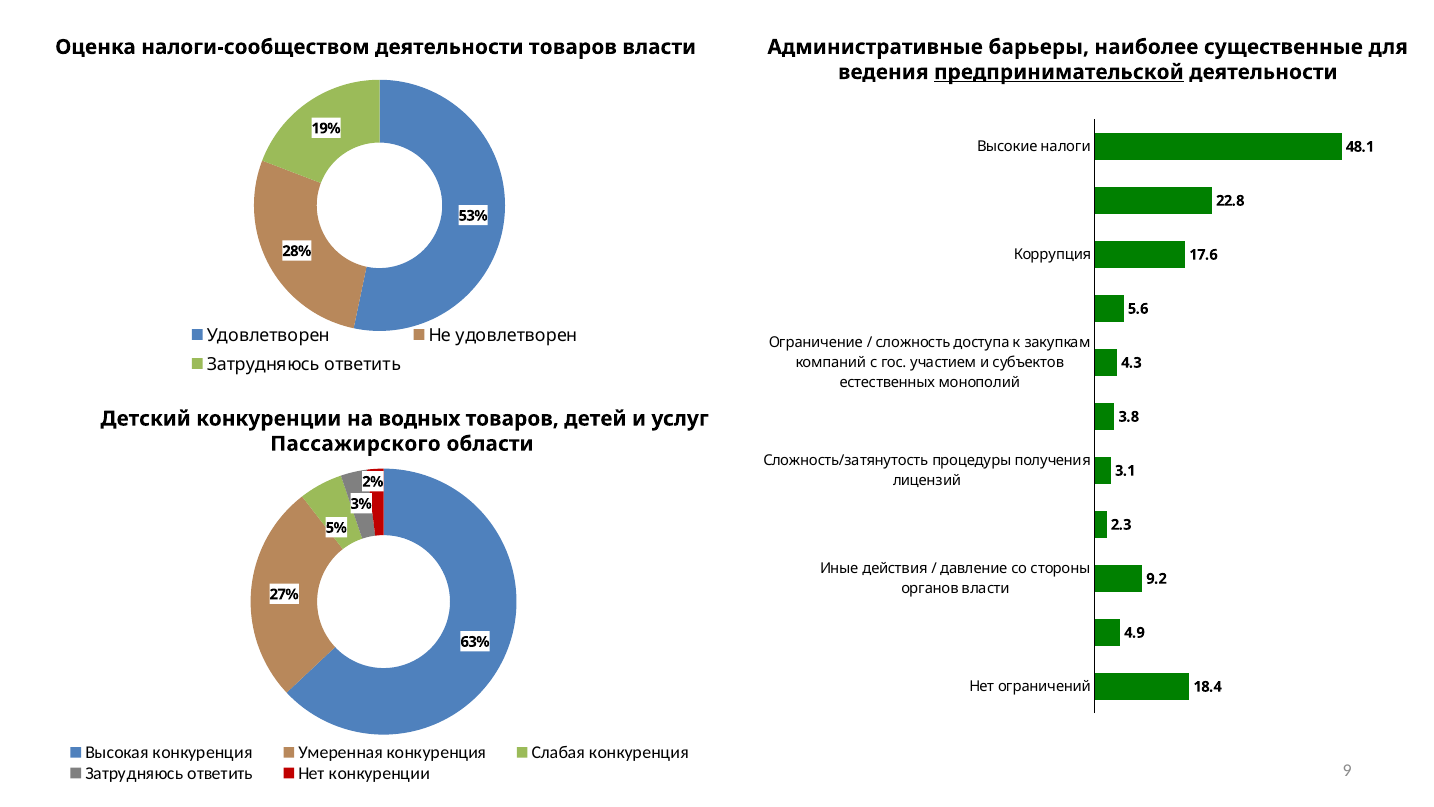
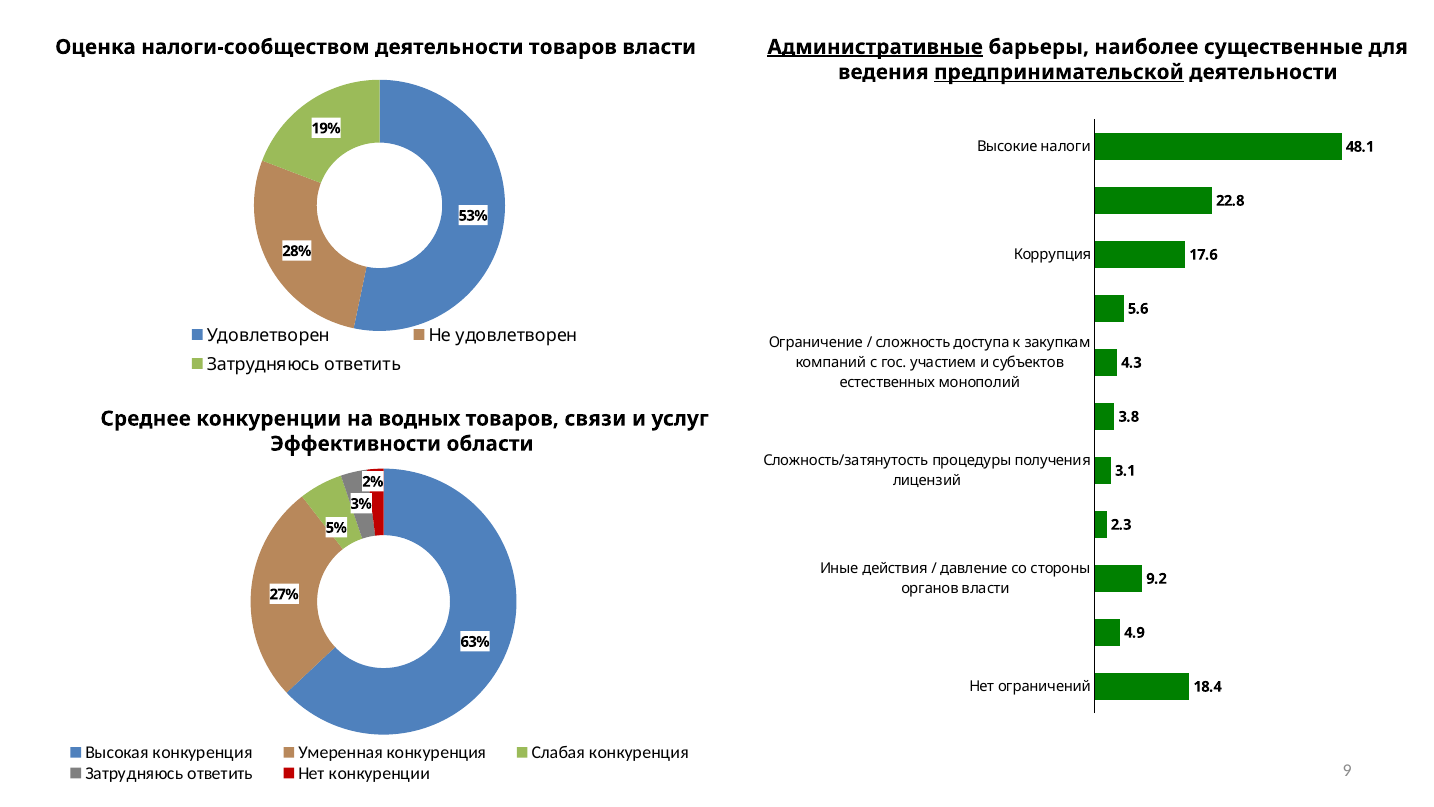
Административные underline: none -> present
Детский: Детский -> Среднее
детей: детей -> связи
Пассажирского: Пассажирского -> Эффективности
